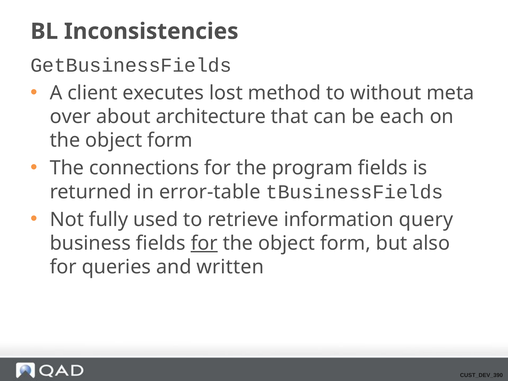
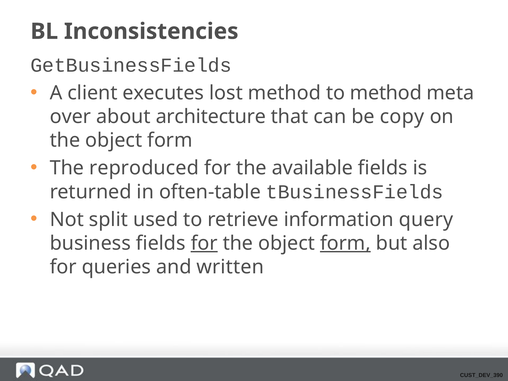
to without: without -> method
each: each -> copy
connections: connections -> reproduced
program: program -> available
error-table: error-table -> often-table
fully: fully -> split
form at (345, 243) underline: none -> present
